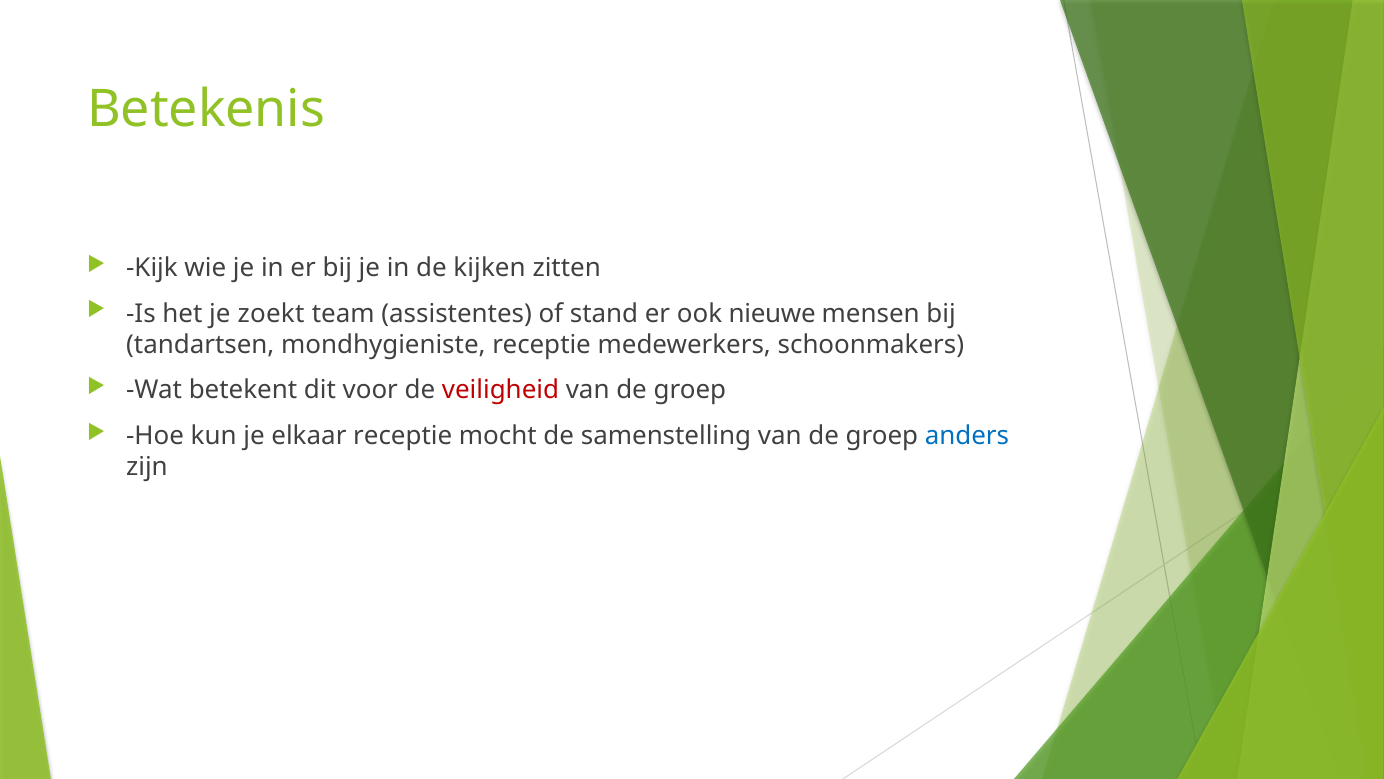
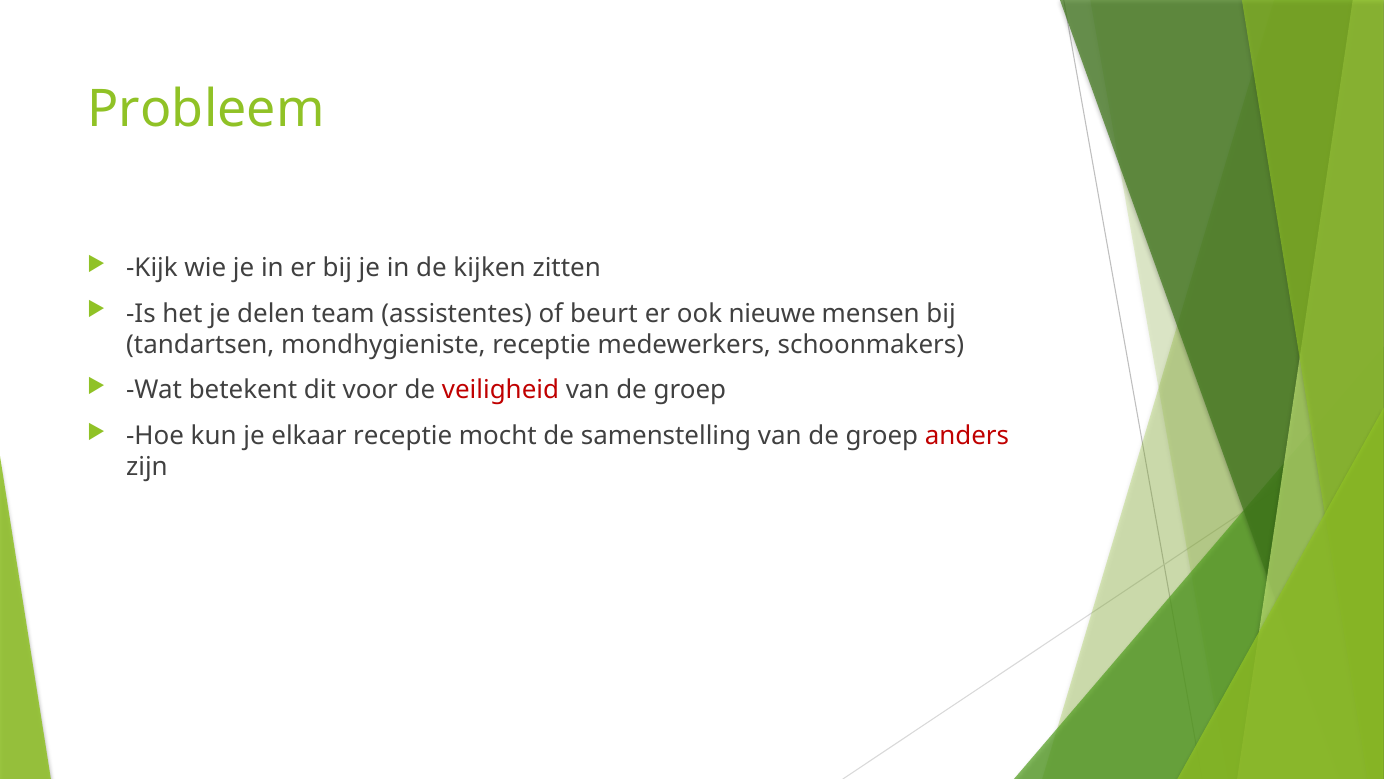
Betekenis: Betekenis -> Probleem
zoekt: zoekt -> delen
stand: stand -> beurt
anders colour: blue -> red
